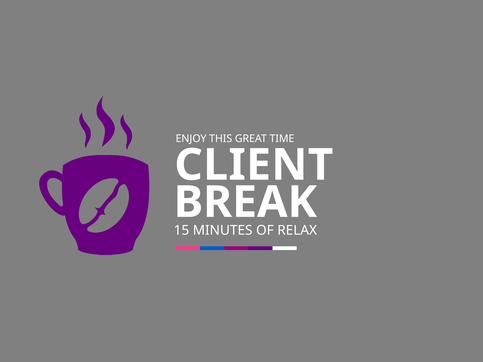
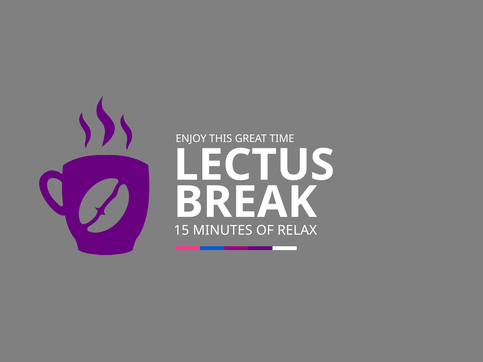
CLIENT: CLIENT -> LECTUS
